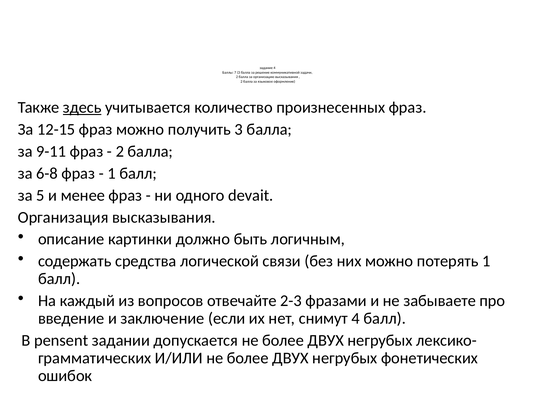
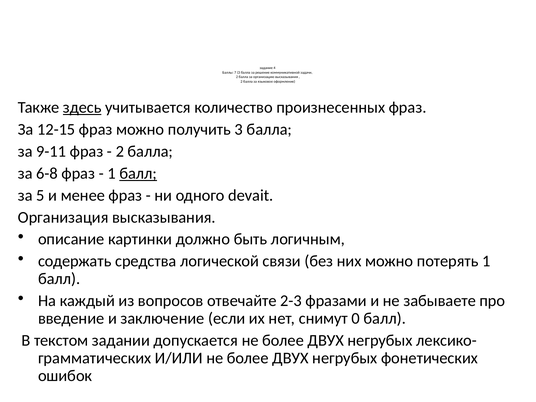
балл at (138, 173) underline: none -> present
снимут 4: 4 -> 0
pensent: pensent -> текстом
